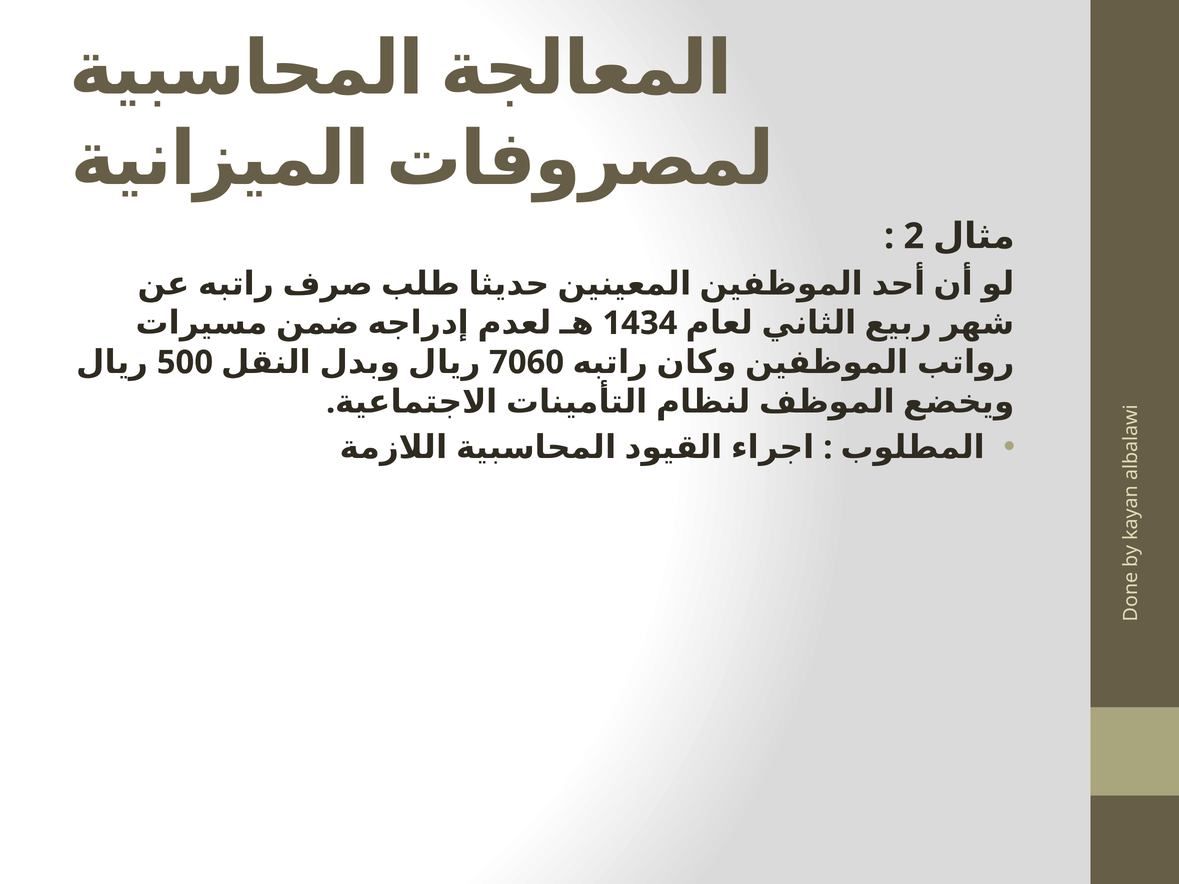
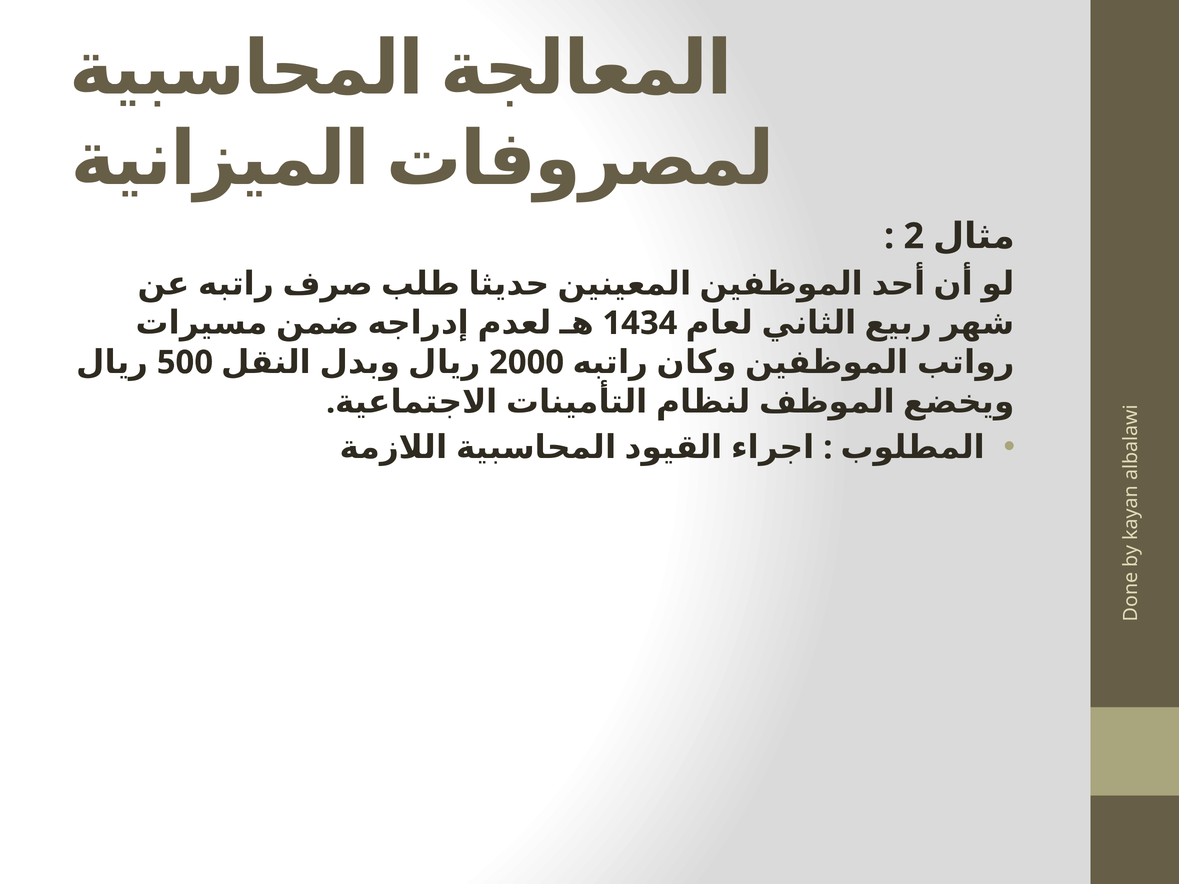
7060: 7060 -> 2000
